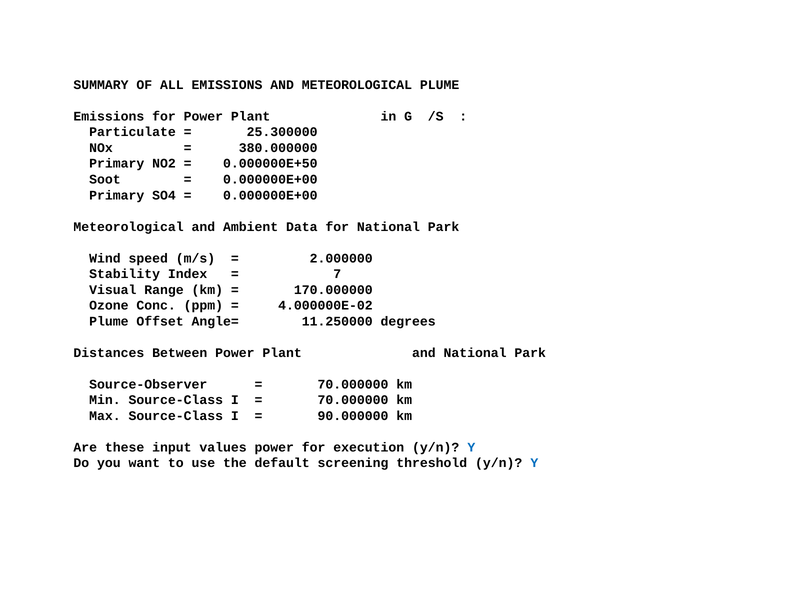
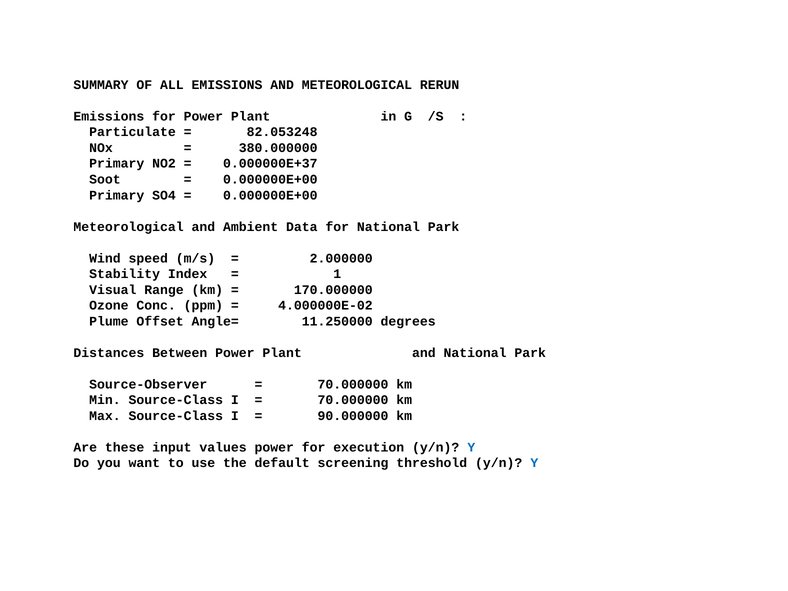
METEOROLOGICAL PLUME: PLUME -> RERUN
25.300000: 25.300000 -> 82.053248
0.000000E+50: 0.000000E+50 -> 0.000000E+37
7: 7 -> 1
